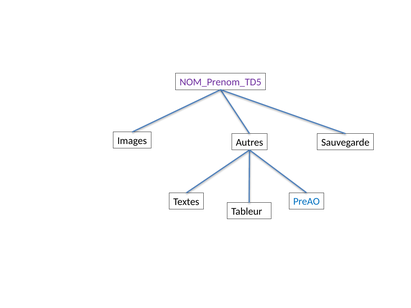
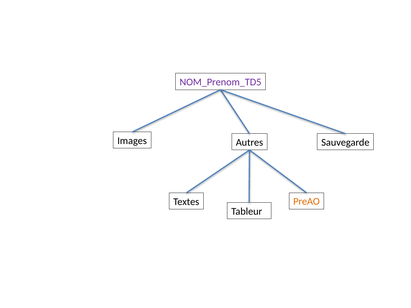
PreAO colour: blue -> orange
